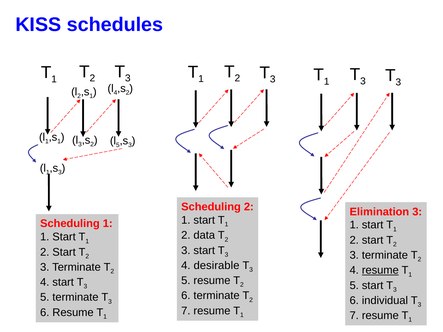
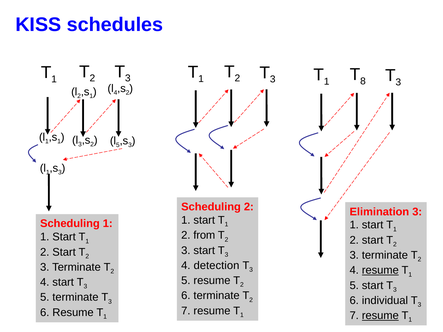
3 at (363, 81): 3 -> 8
data: data -> from
desirable: desirable -> detection
resume at (380, 316) underline: none -> present
